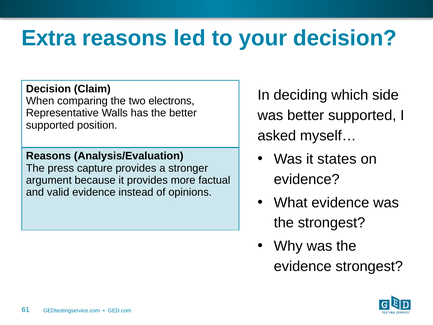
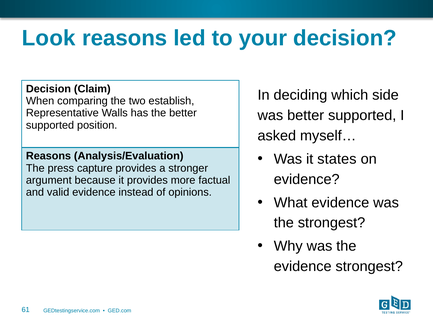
Extra: Extra -> Look
electrons: electrons -> establish
